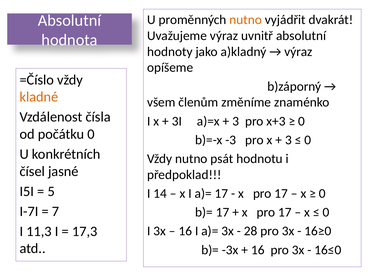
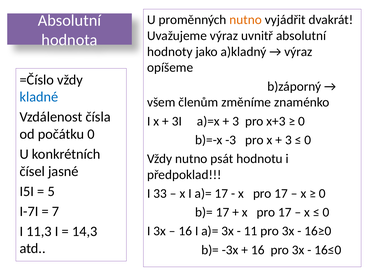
kladné colour: orange -> blue
14: 14 -> 33
17,3: 17,3 -> 14,3
28: 28 -> 11
